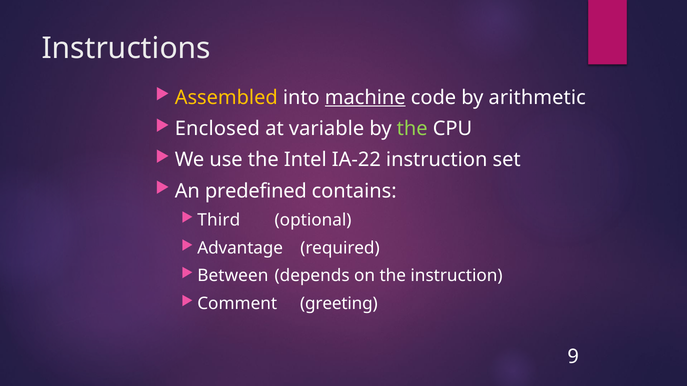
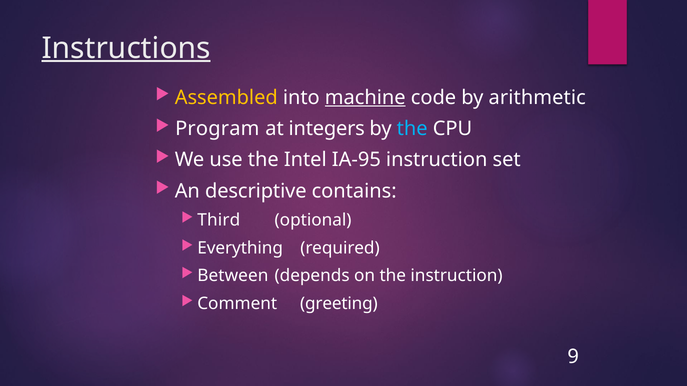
Instructions underline: none -> present
Enclosed: Enclosed -> Program
variable: variable -> integers
the at (412, 129) colour: light green -> light blue
IA-22: IA-22 -> IA-95
predefined: predefined -> descriptive
Advantage: Advantage -> Everything
